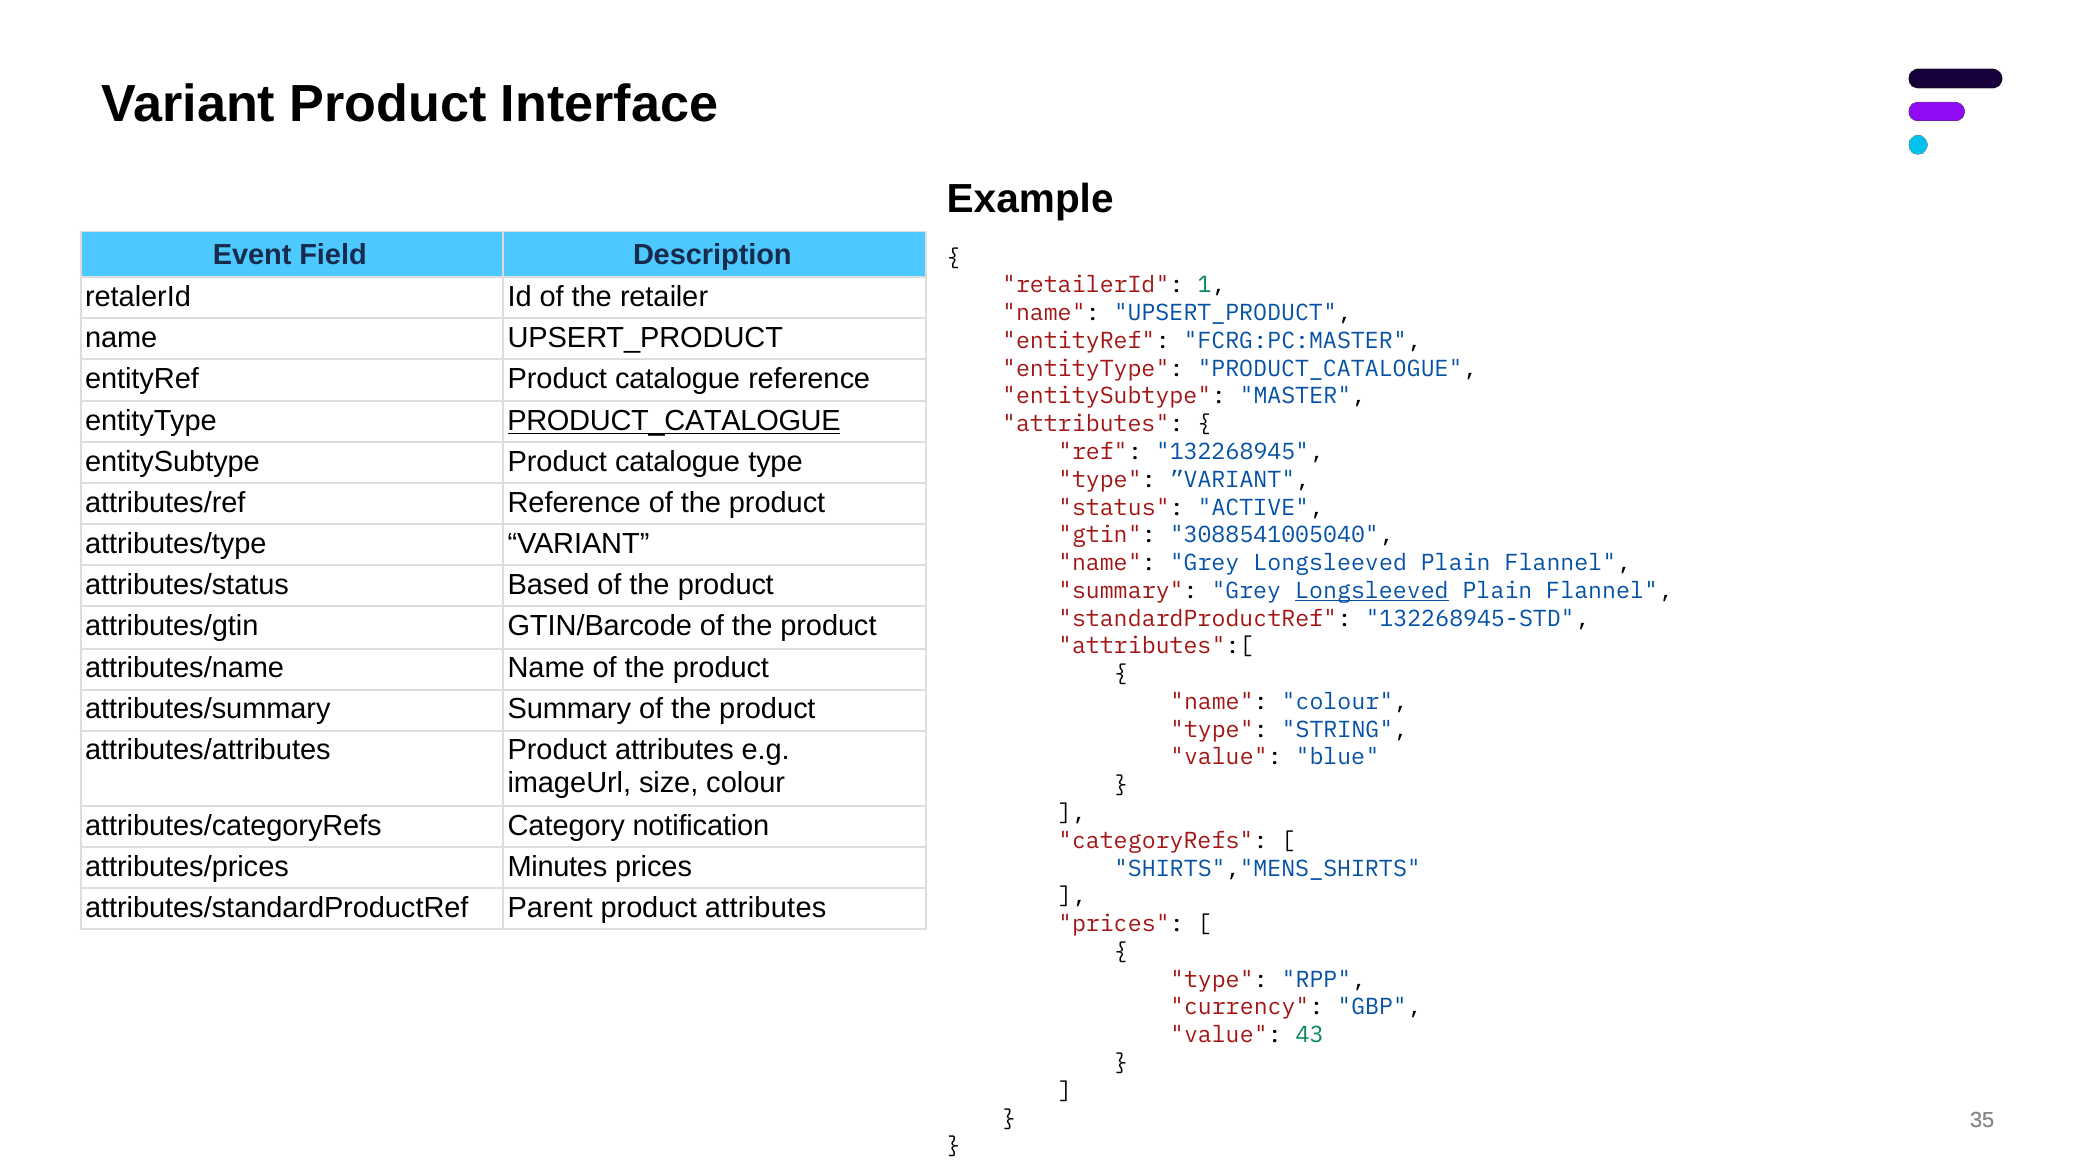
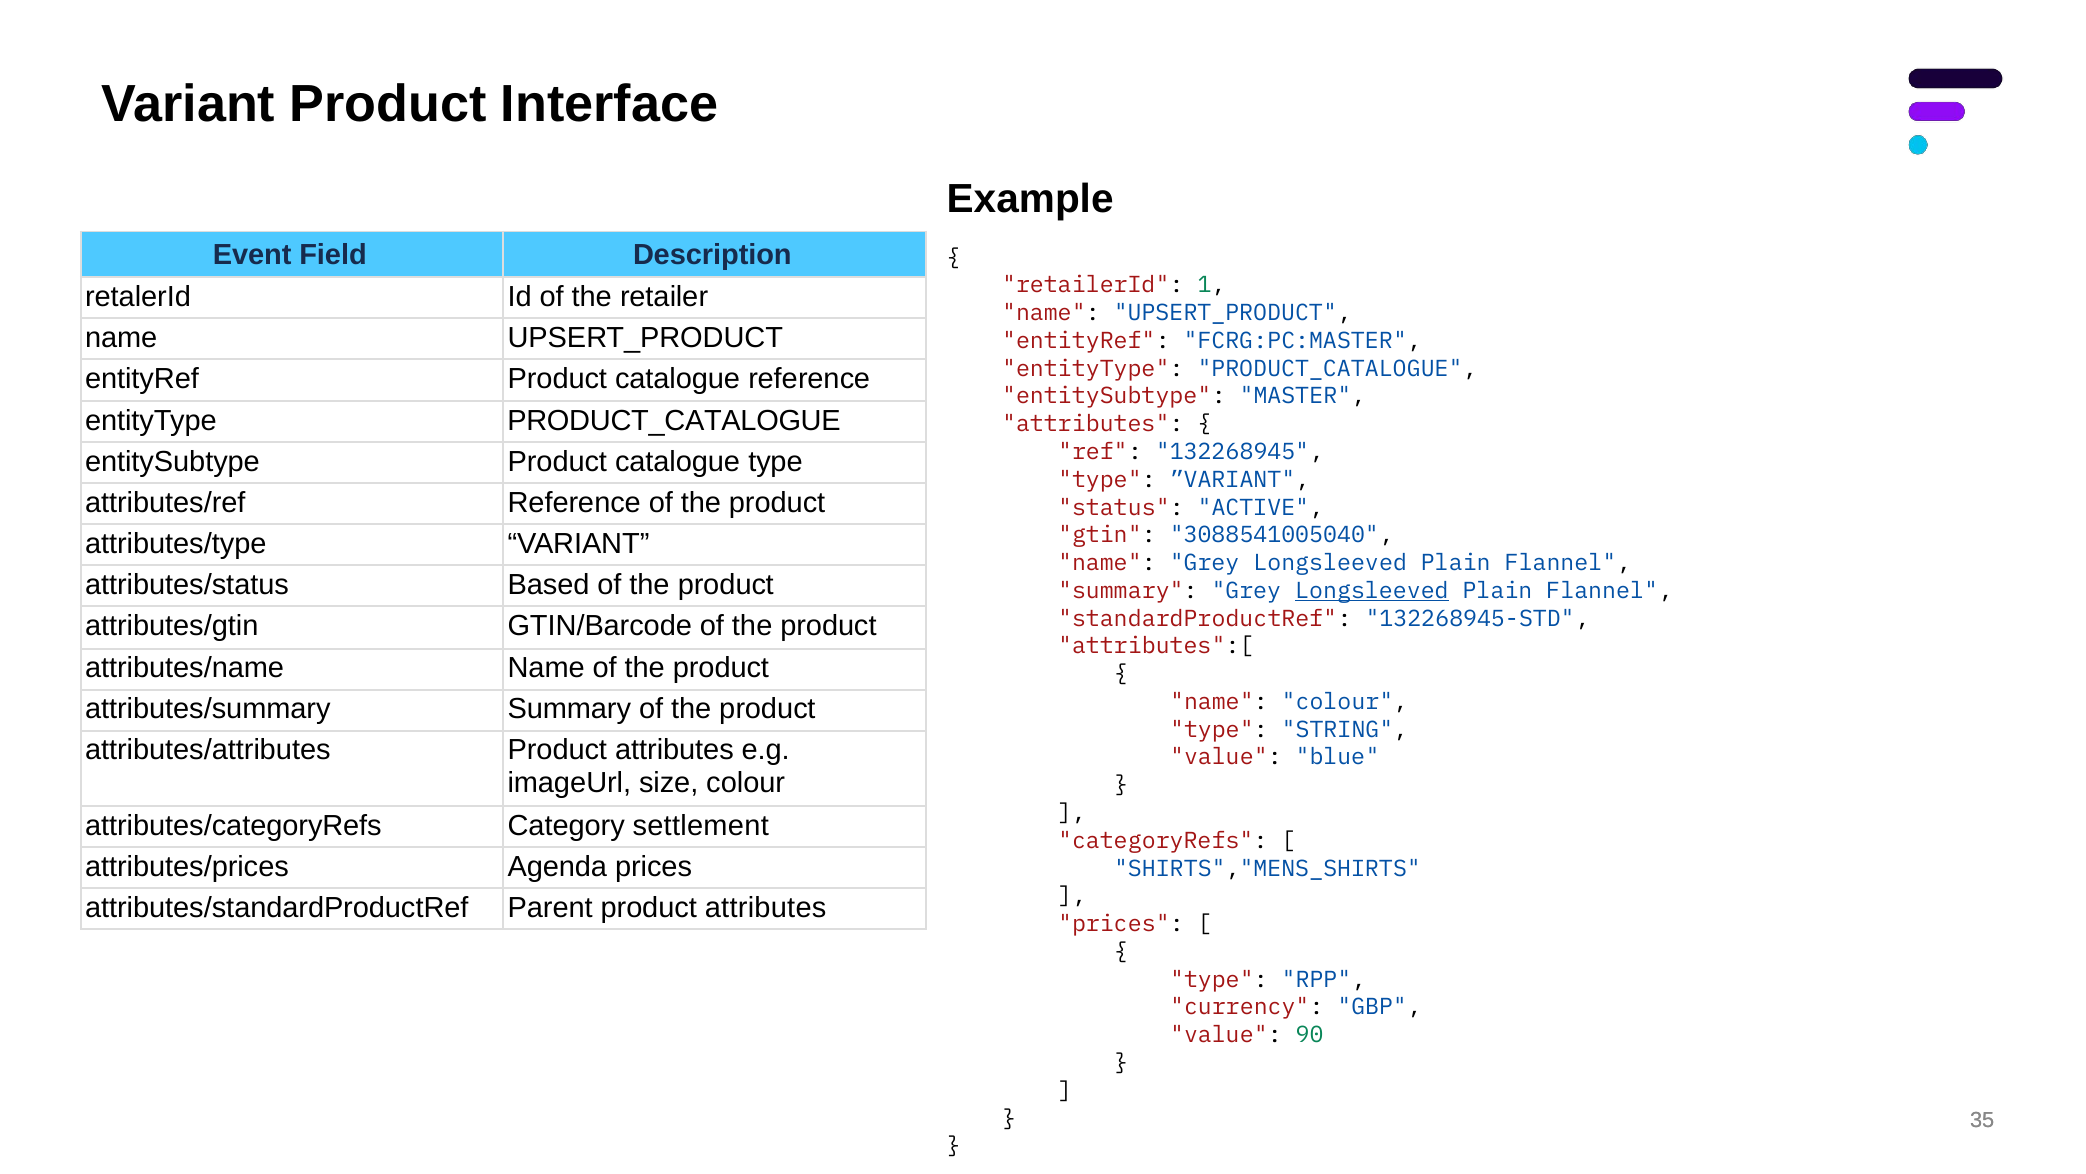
PRODUCT_CATALOGUE at (674, 421) underline: present -> none
notification: notification -> settlement
Minutes: Minutes -> Agenda
43: 43 -> 90
